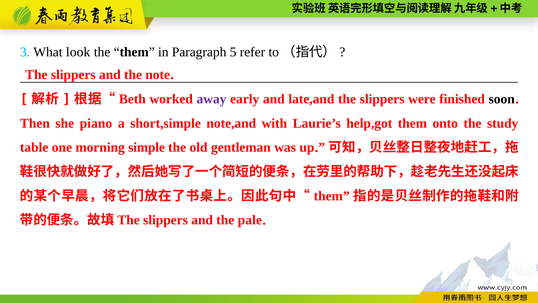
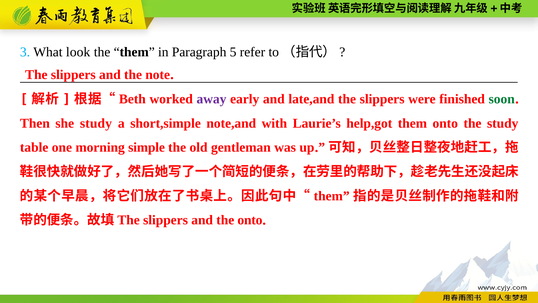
soon colour: black -> green
she piano: piano -> study
the pale: pale -> onto
